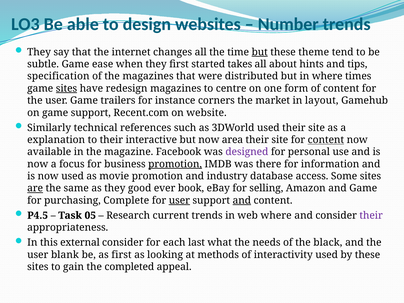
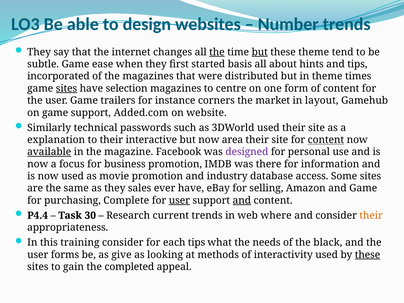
the at (217, 52) underline: none -> present
takes: takes -> basis
specification: specification -> incorporated
in where: where -> theme
redesign: redesign -> selection
Recent.com: Recent.com -> Added.com
references: references -> passwords
available underline: none -> present
promotion at (175, 164) underline: present -> none
are underline: present -> none
good: good -> sales
ever book: book -> have
P4.5: P4.5 -> P4.4
05: 05 -> 30
their at (371, 215) colour: purple -> orange
external: external -> training
each last: last -> tips
blank: blank -> forms
as first: first -> give
these at (368, 255) underline: none -> present
